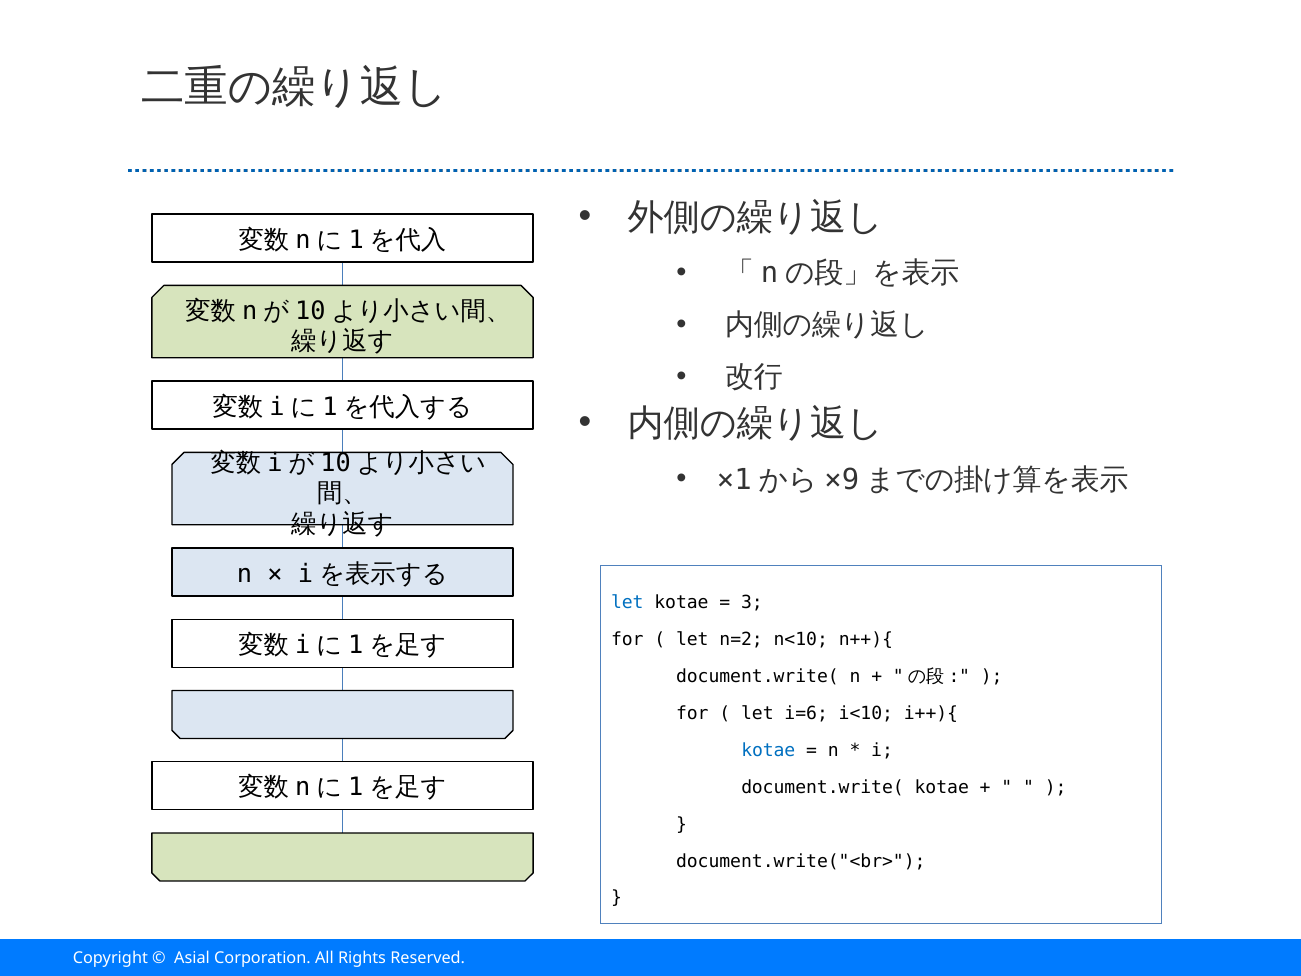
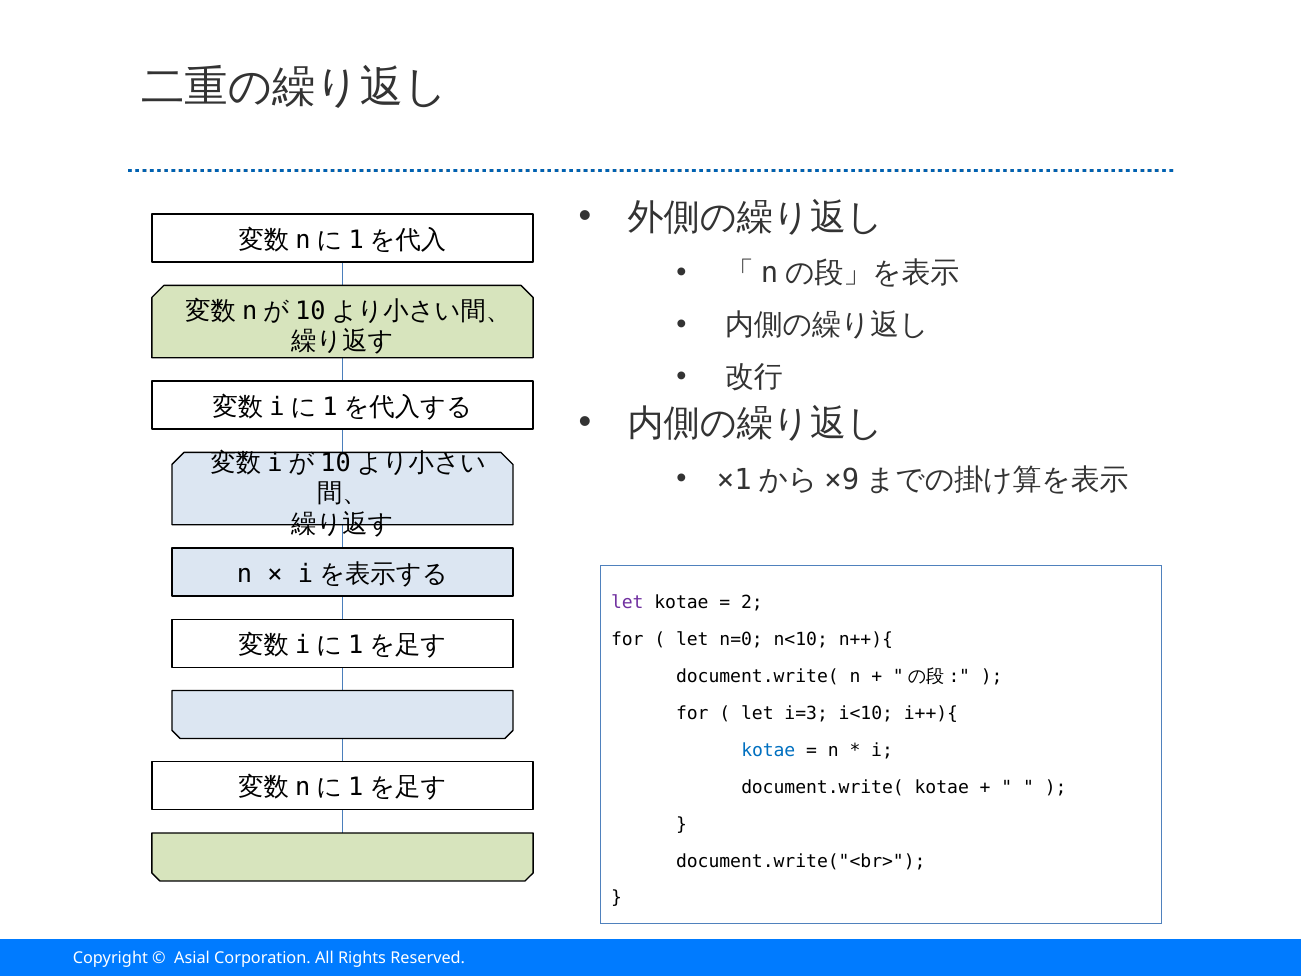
let at (627, 603) colour: blue -> purple
3: 3 -> 2
n=2: n=2 -> n=0
i=6: i=6 -> i=3
